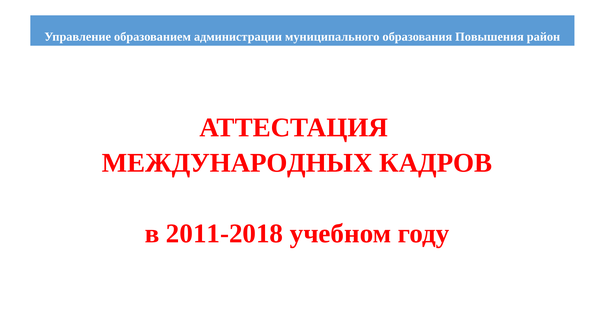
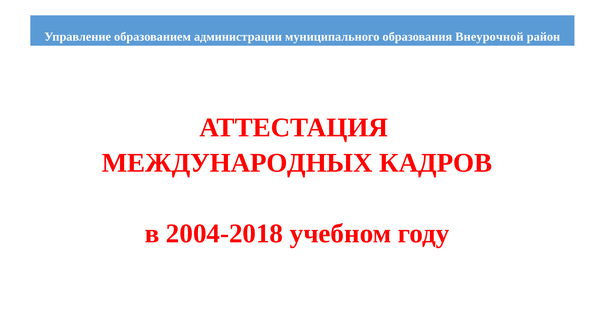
Повышения: Повышения -> Внеурочной
2011-2018: 2011-2018 -> 2004-2018
